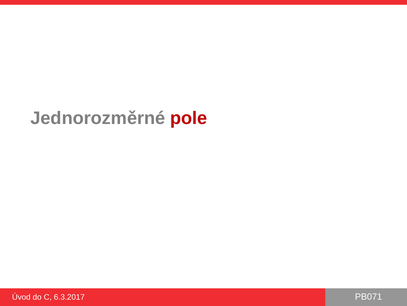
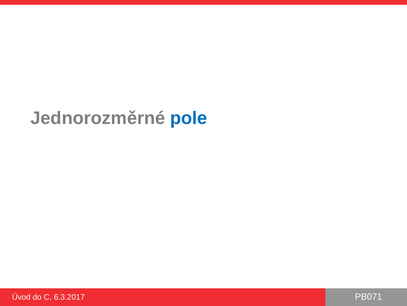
pole colour: red -> blue
